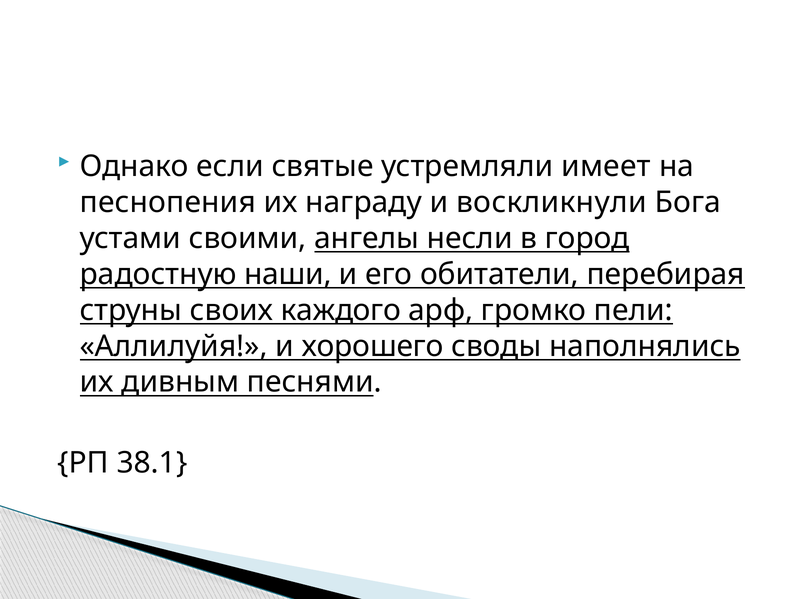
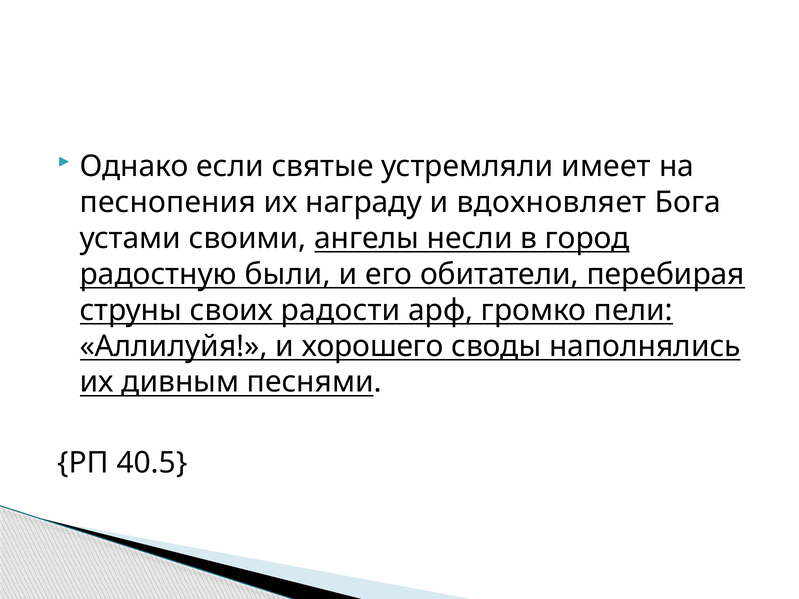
воскликнули: воскликнули -> вдохновляет
наши: наши -> были
каждого: каждого -> радости
38.1: 38.1 -> 40.5
